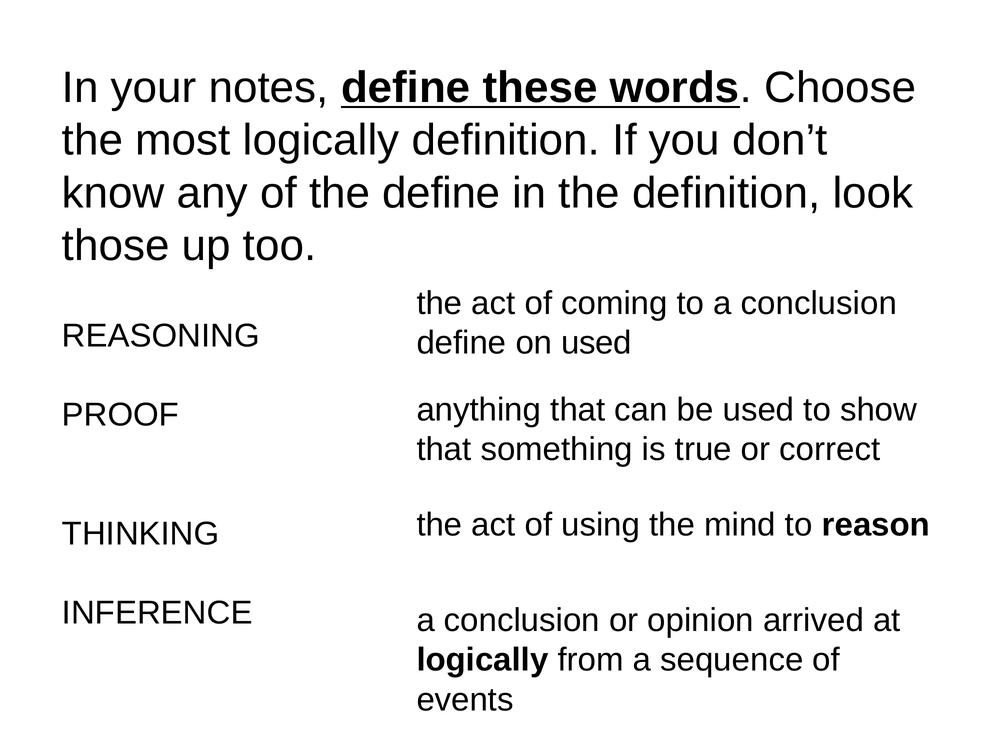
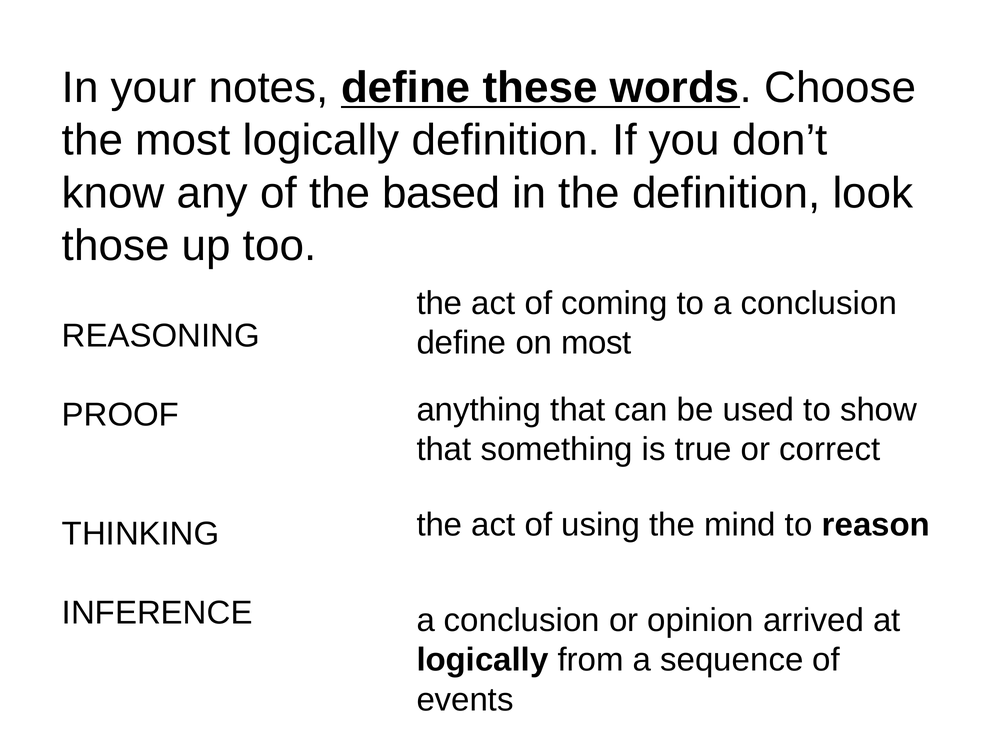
the define: define -> based
on used: used -> most
